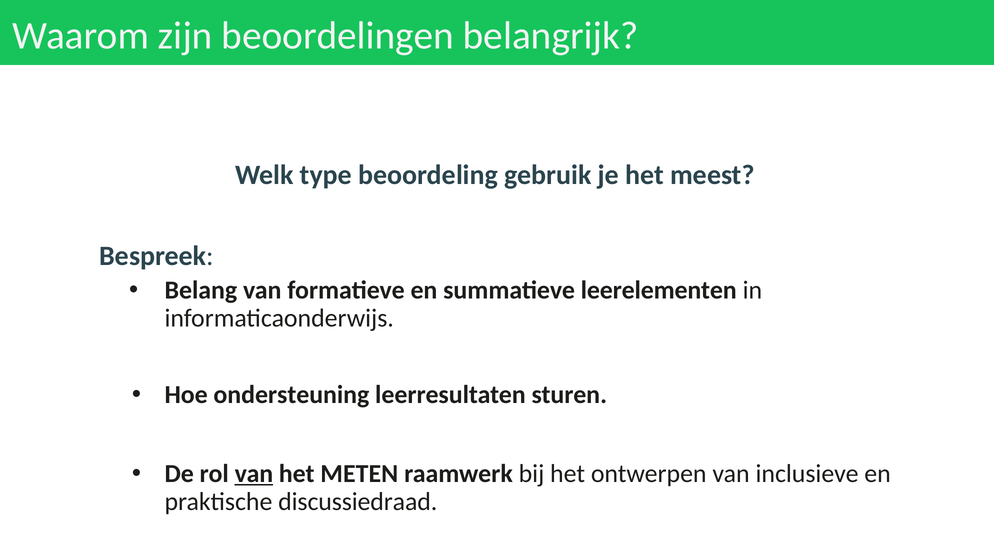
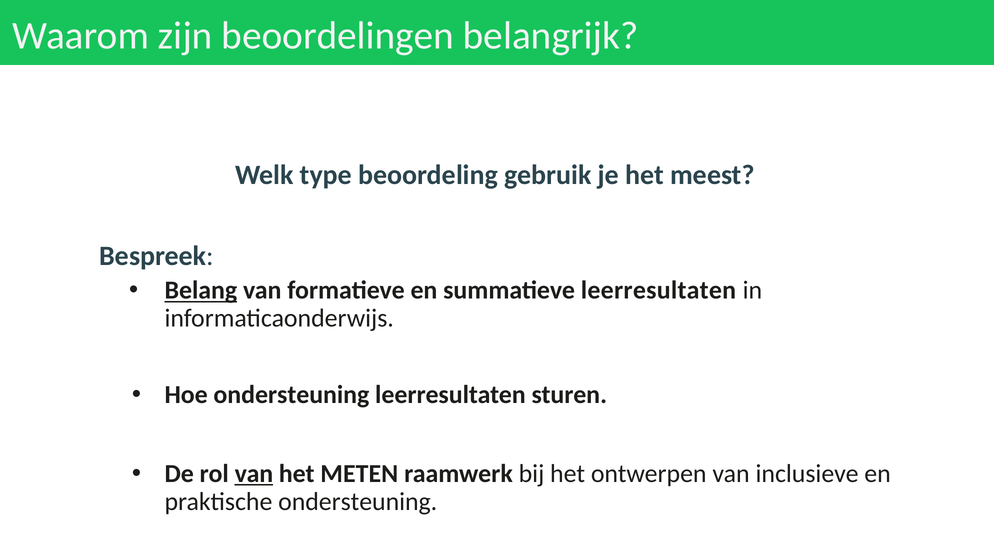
Belang underline: none -> present
summatieve leerelementen: leerelementen -> leerresultaten
praktische discussiedraad: discussiedraad -> ondersteuning
